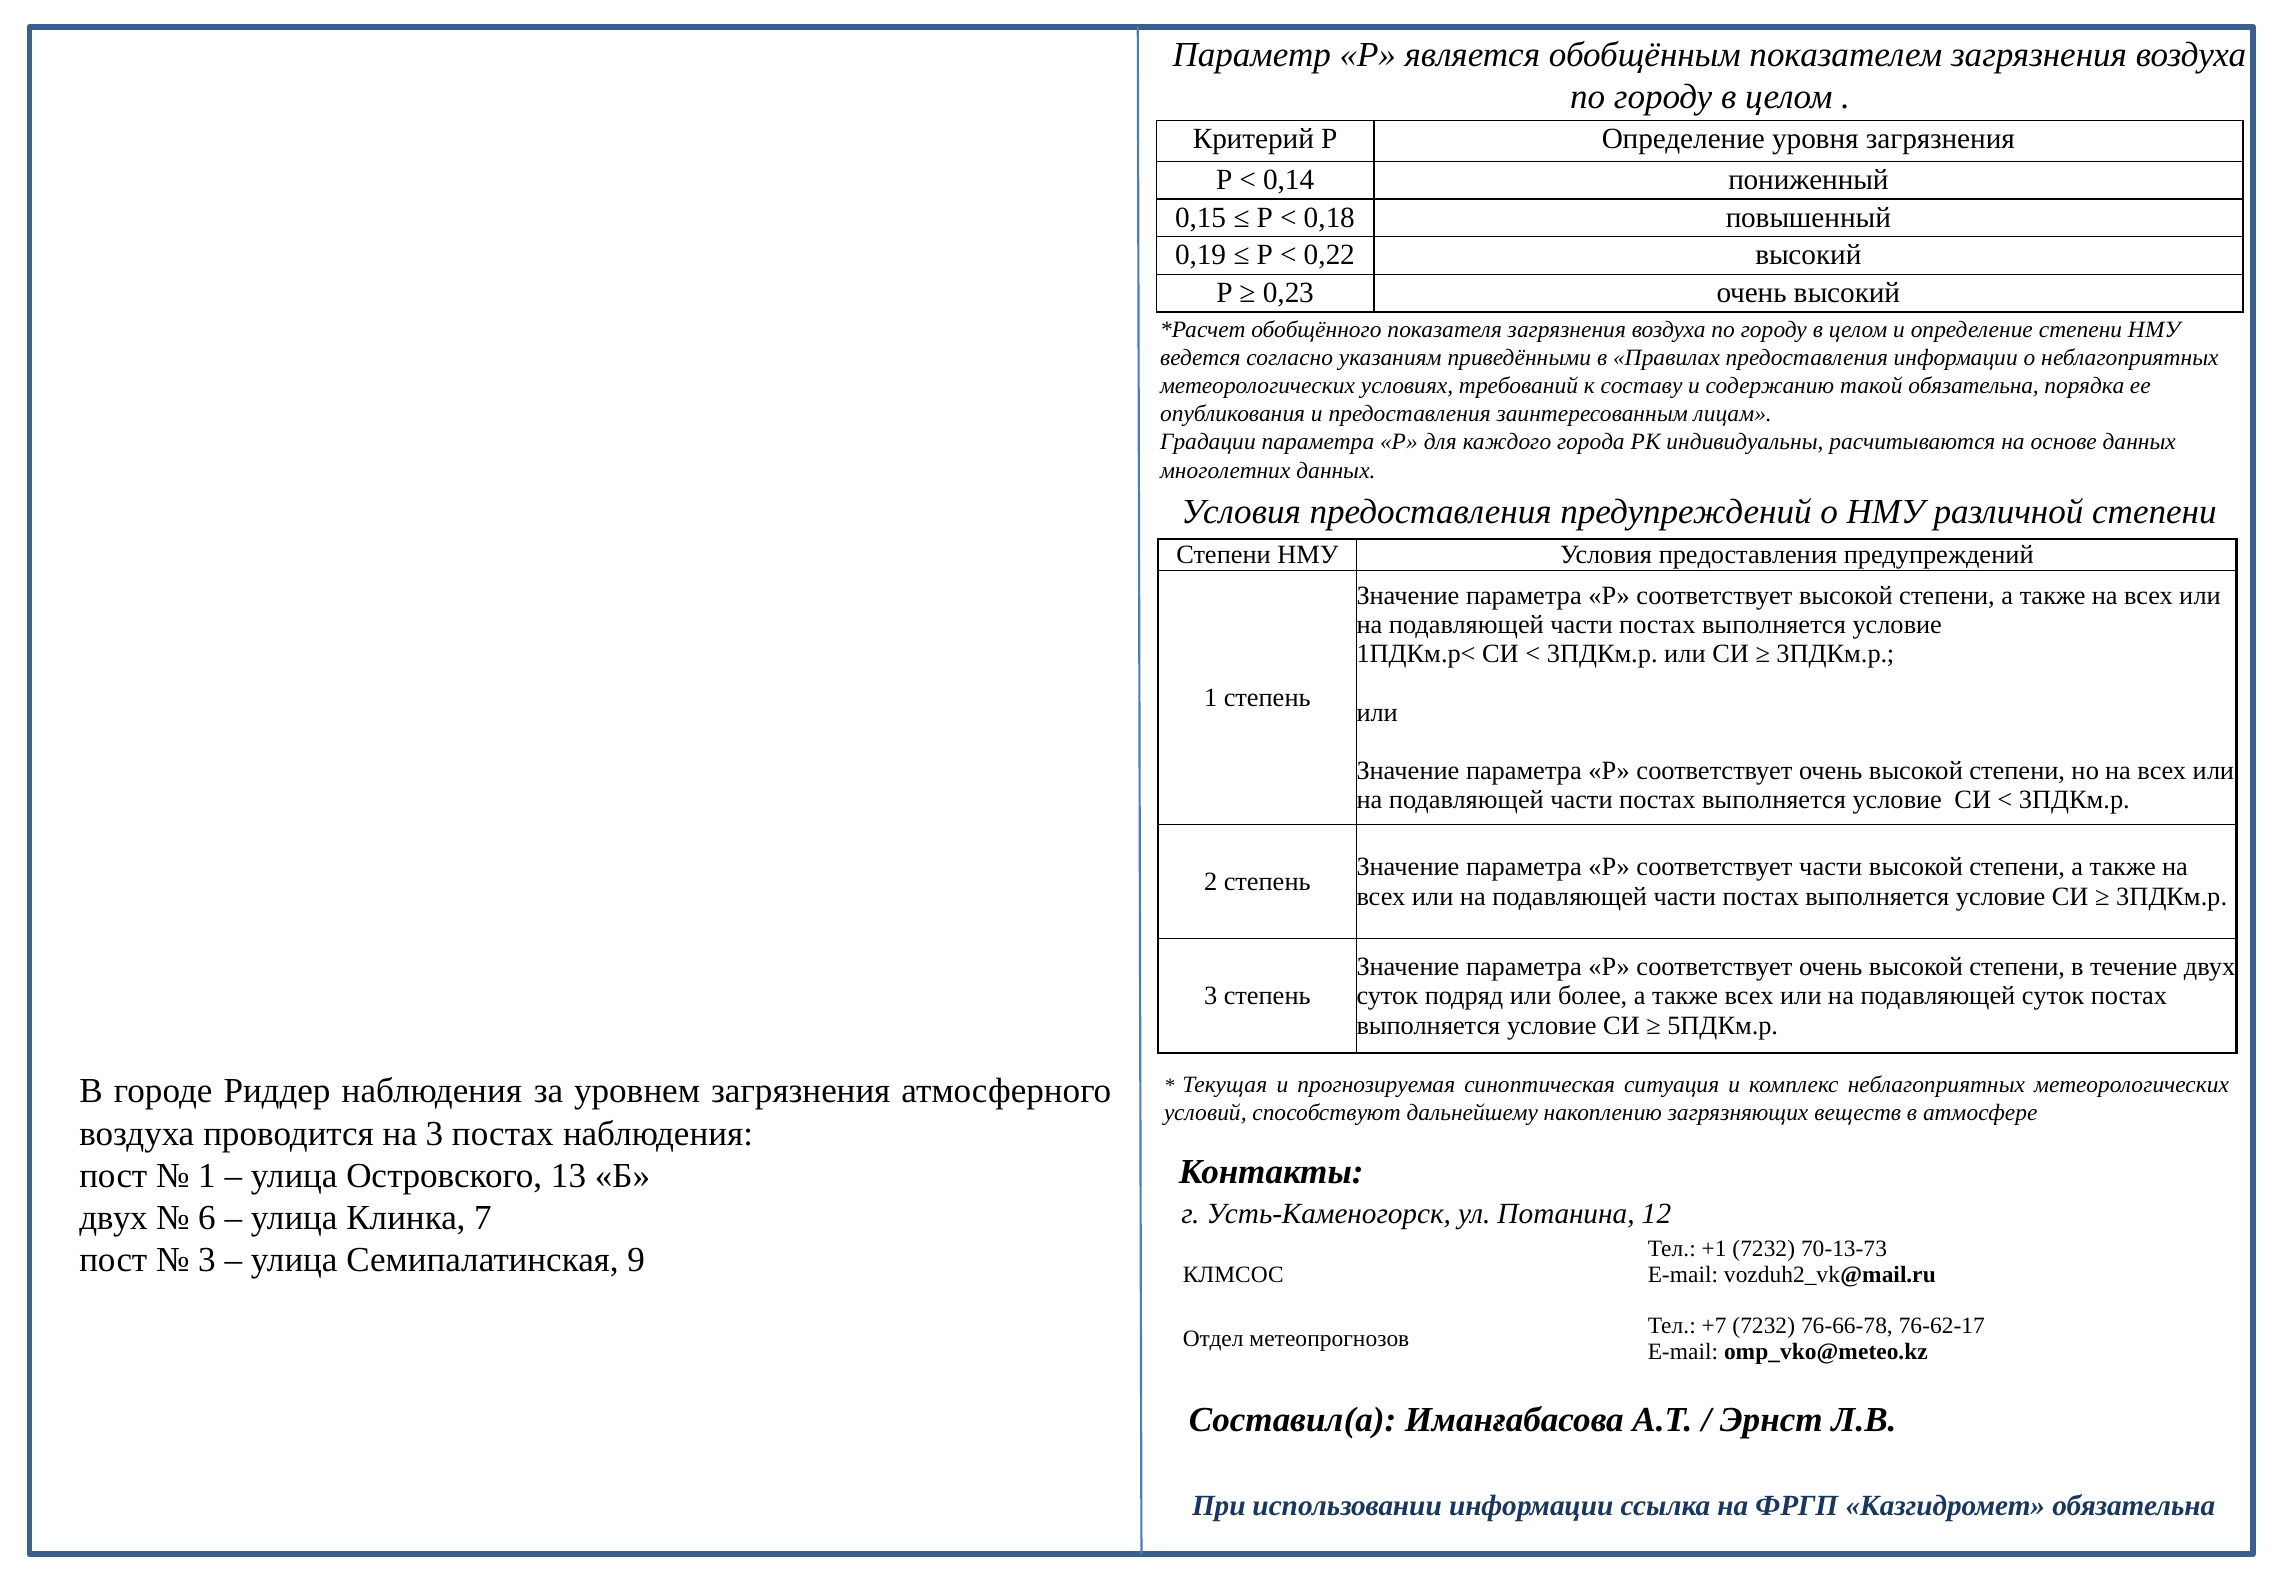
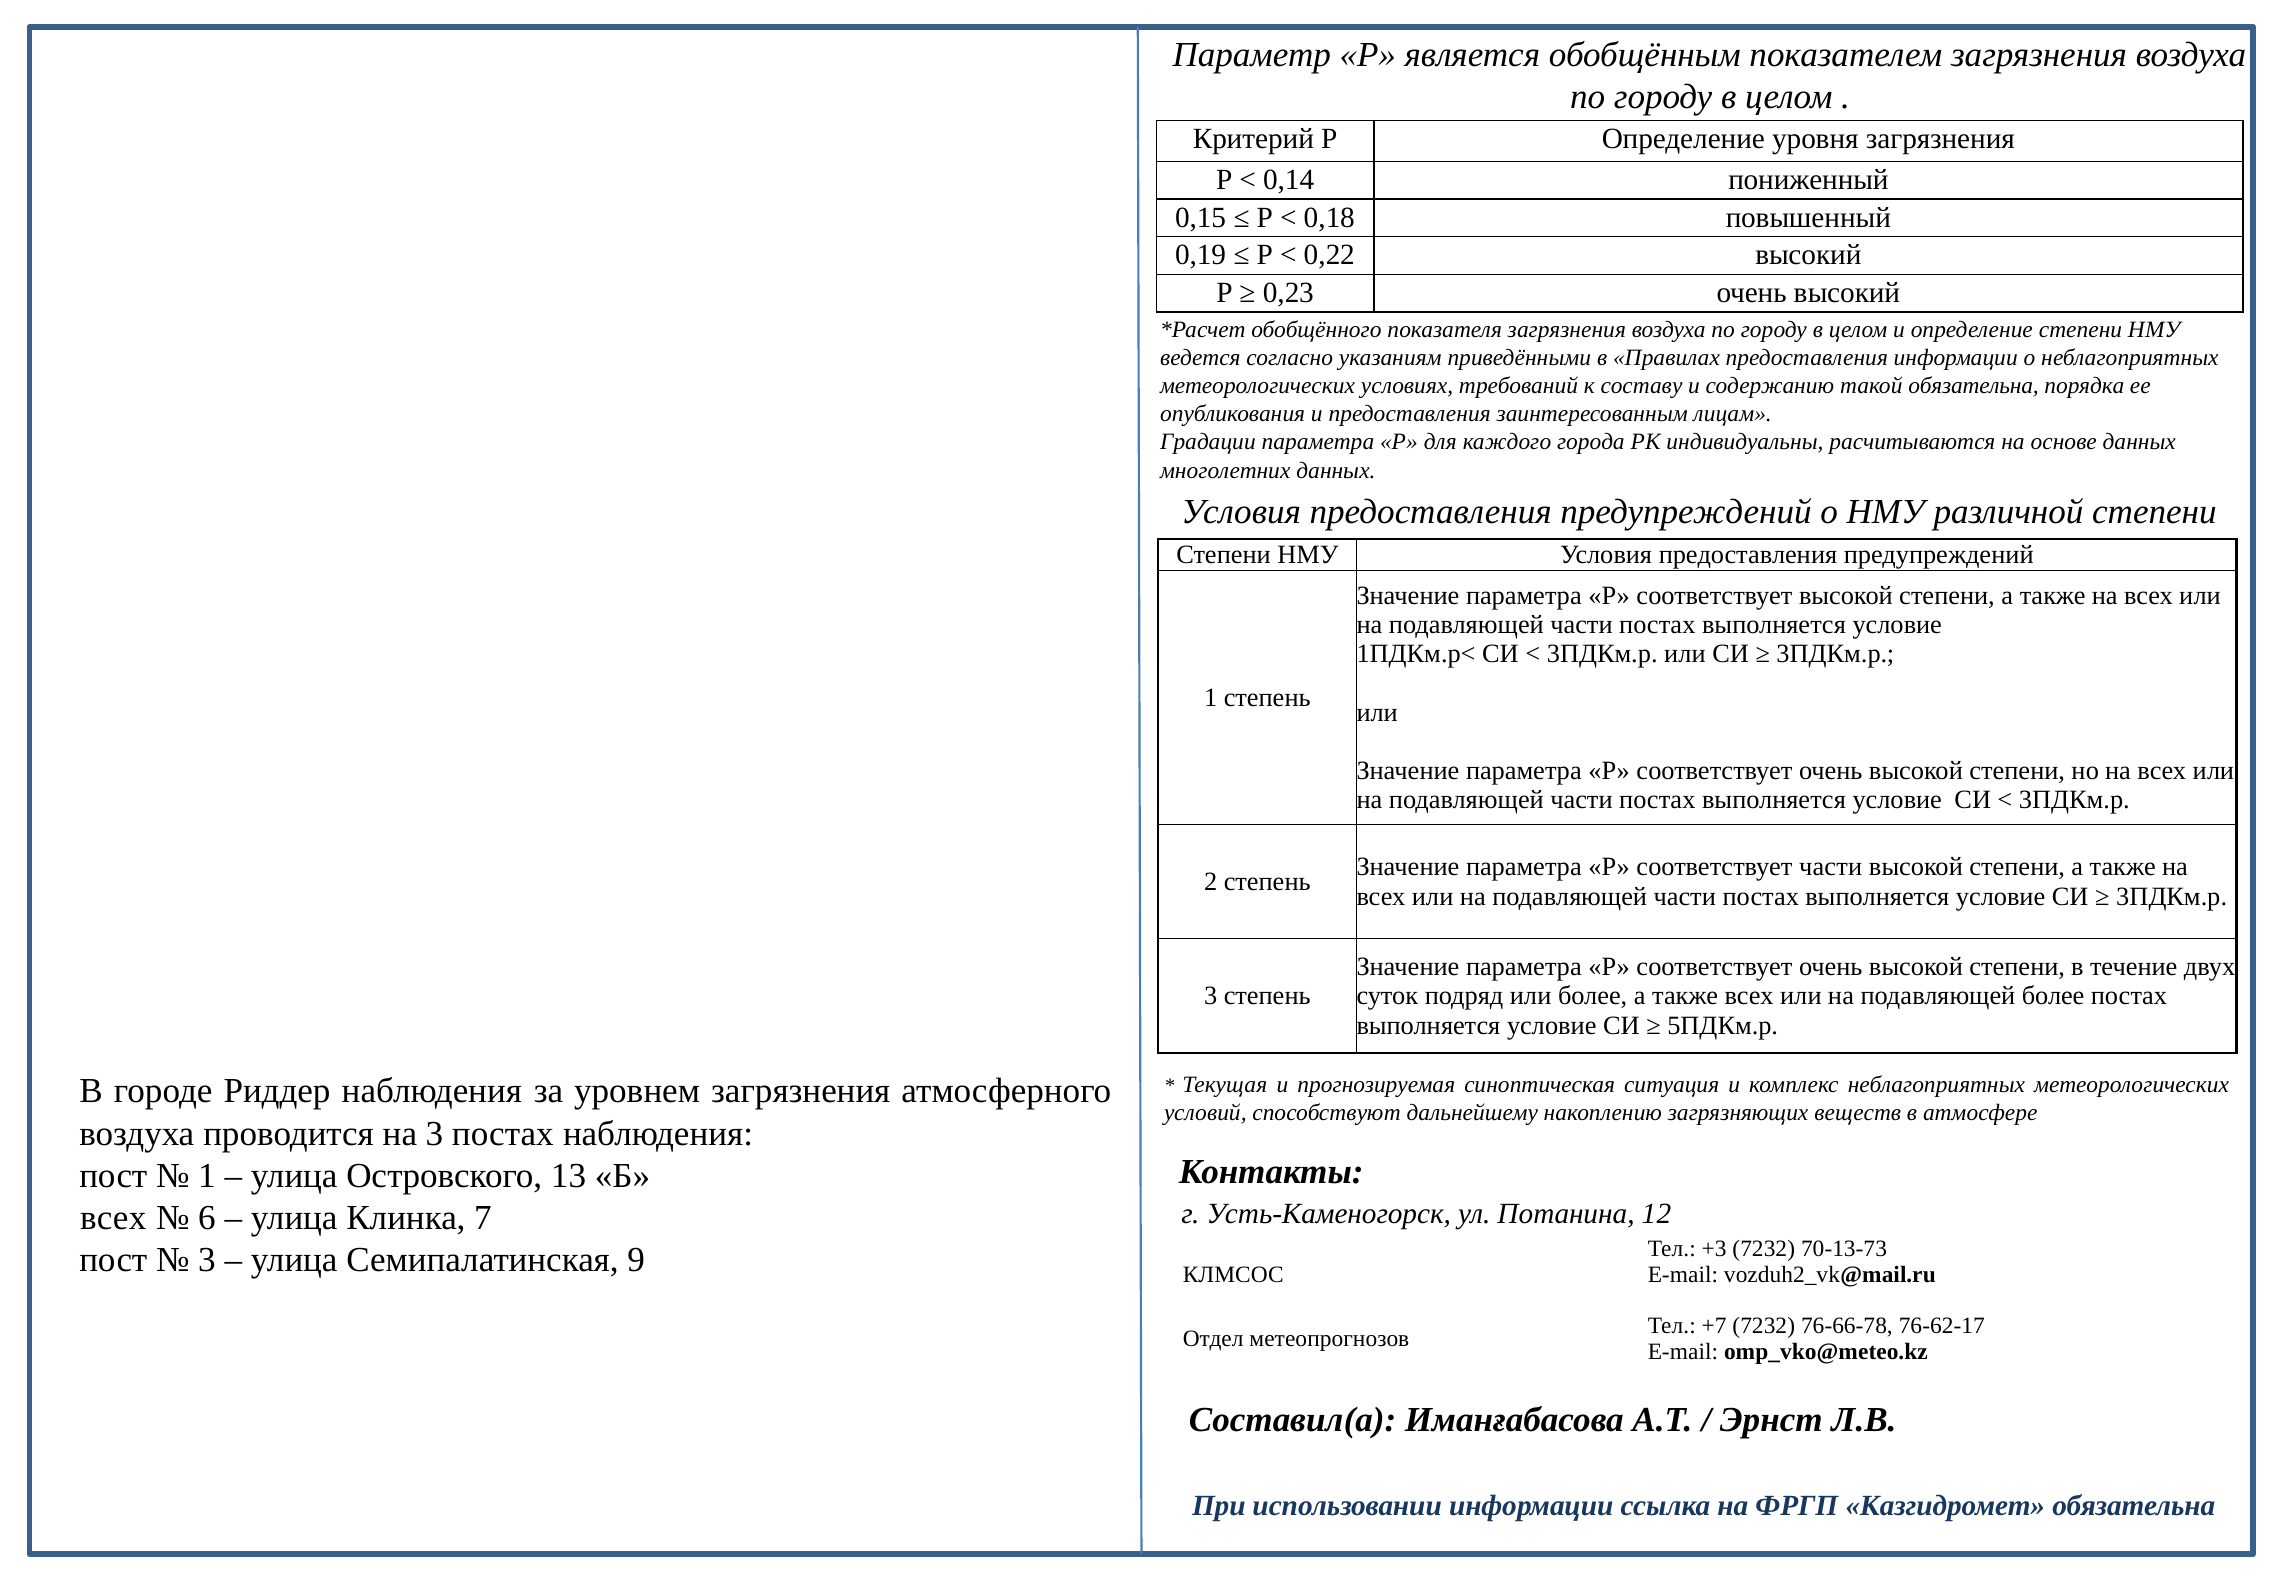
подавляющей суток: суток -> более
двух at (114, 1217): двух -> всех
+1: +1 -> +3
